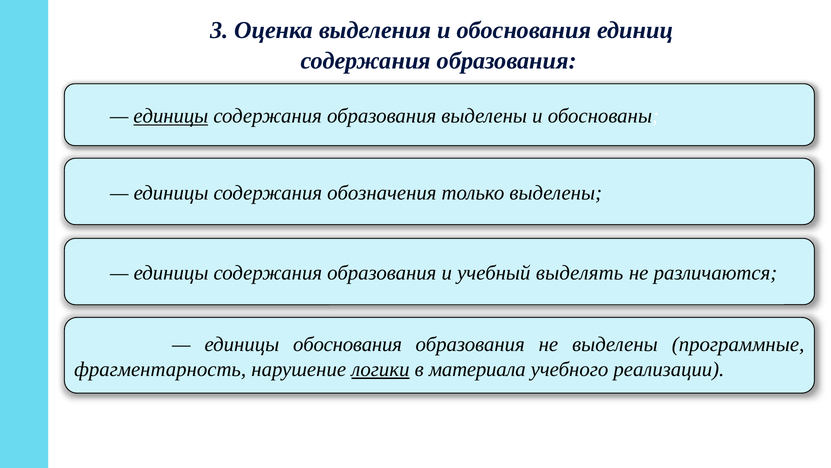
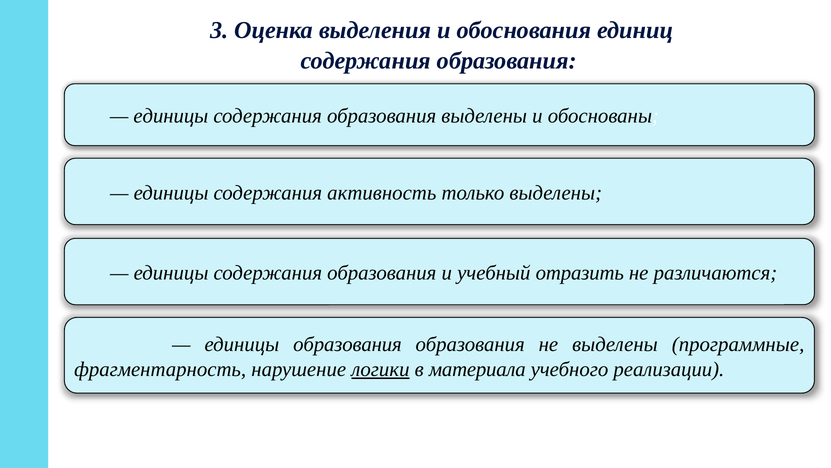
единицы at (171, 116) underline: present -> none
обозначения: обозначения -> активность
выделять: выделять -> отразить
единицы обоснования: обоснования -> образования
